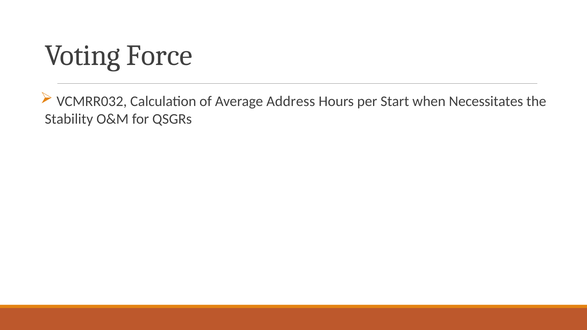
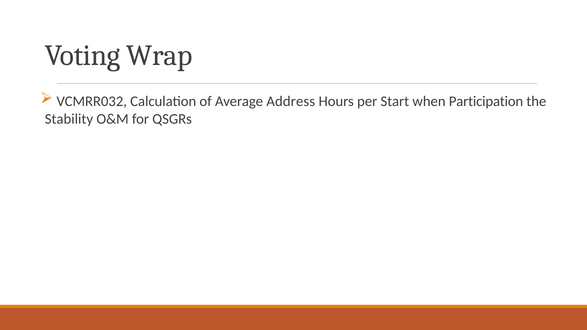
Force: Force -> Wrap
Necessitates: Necessitates -> Participation
